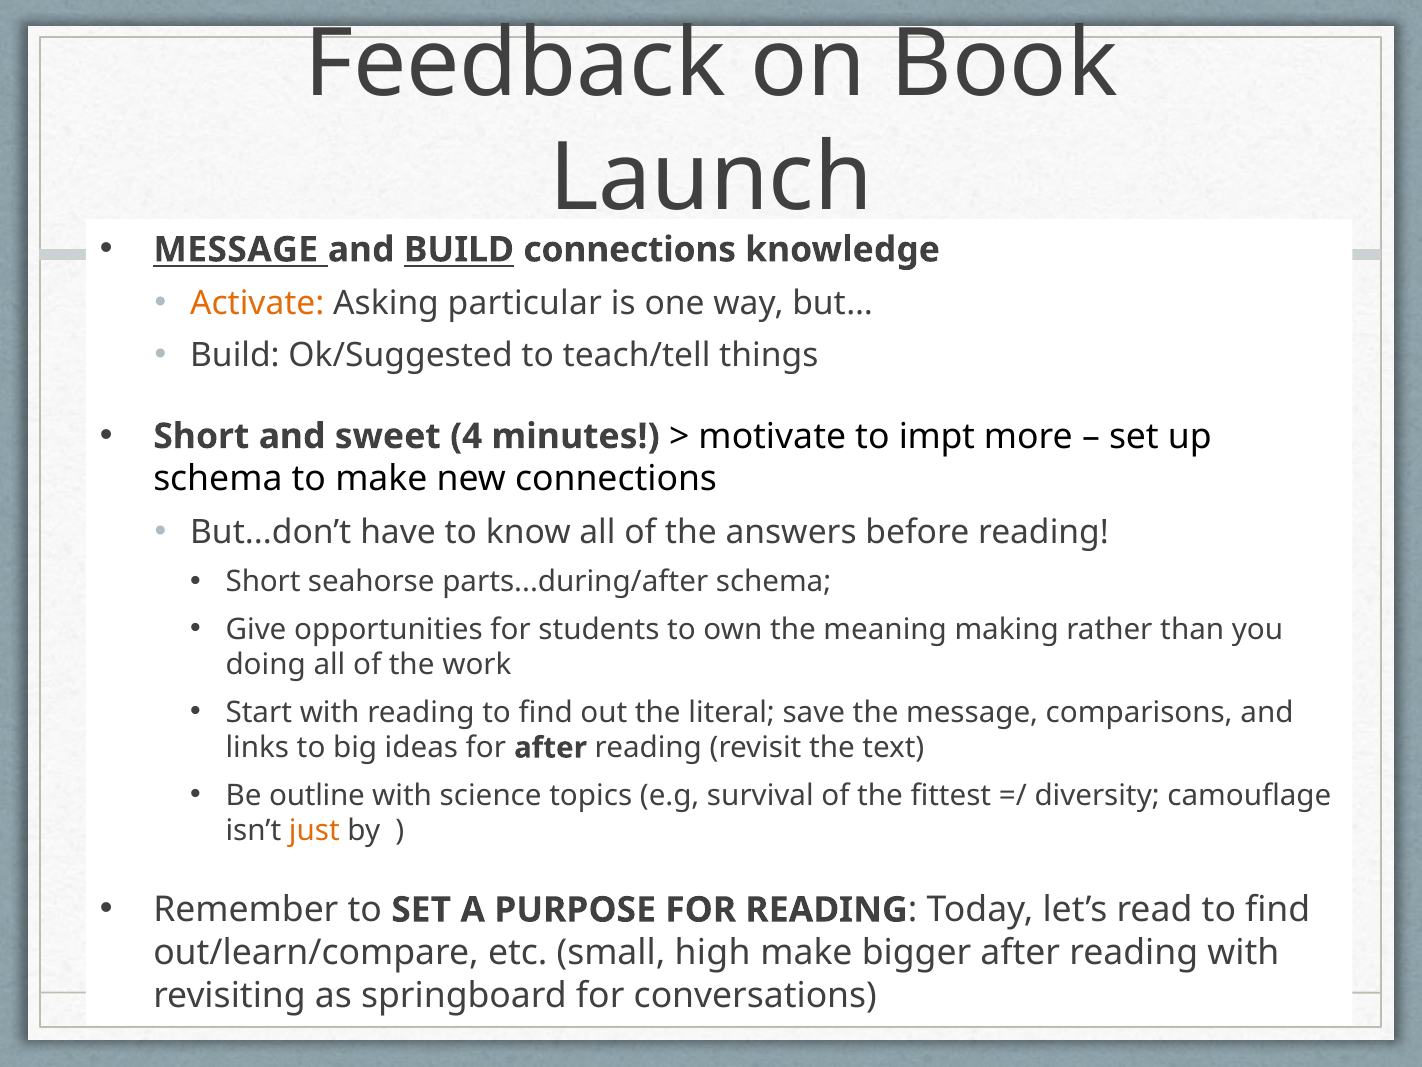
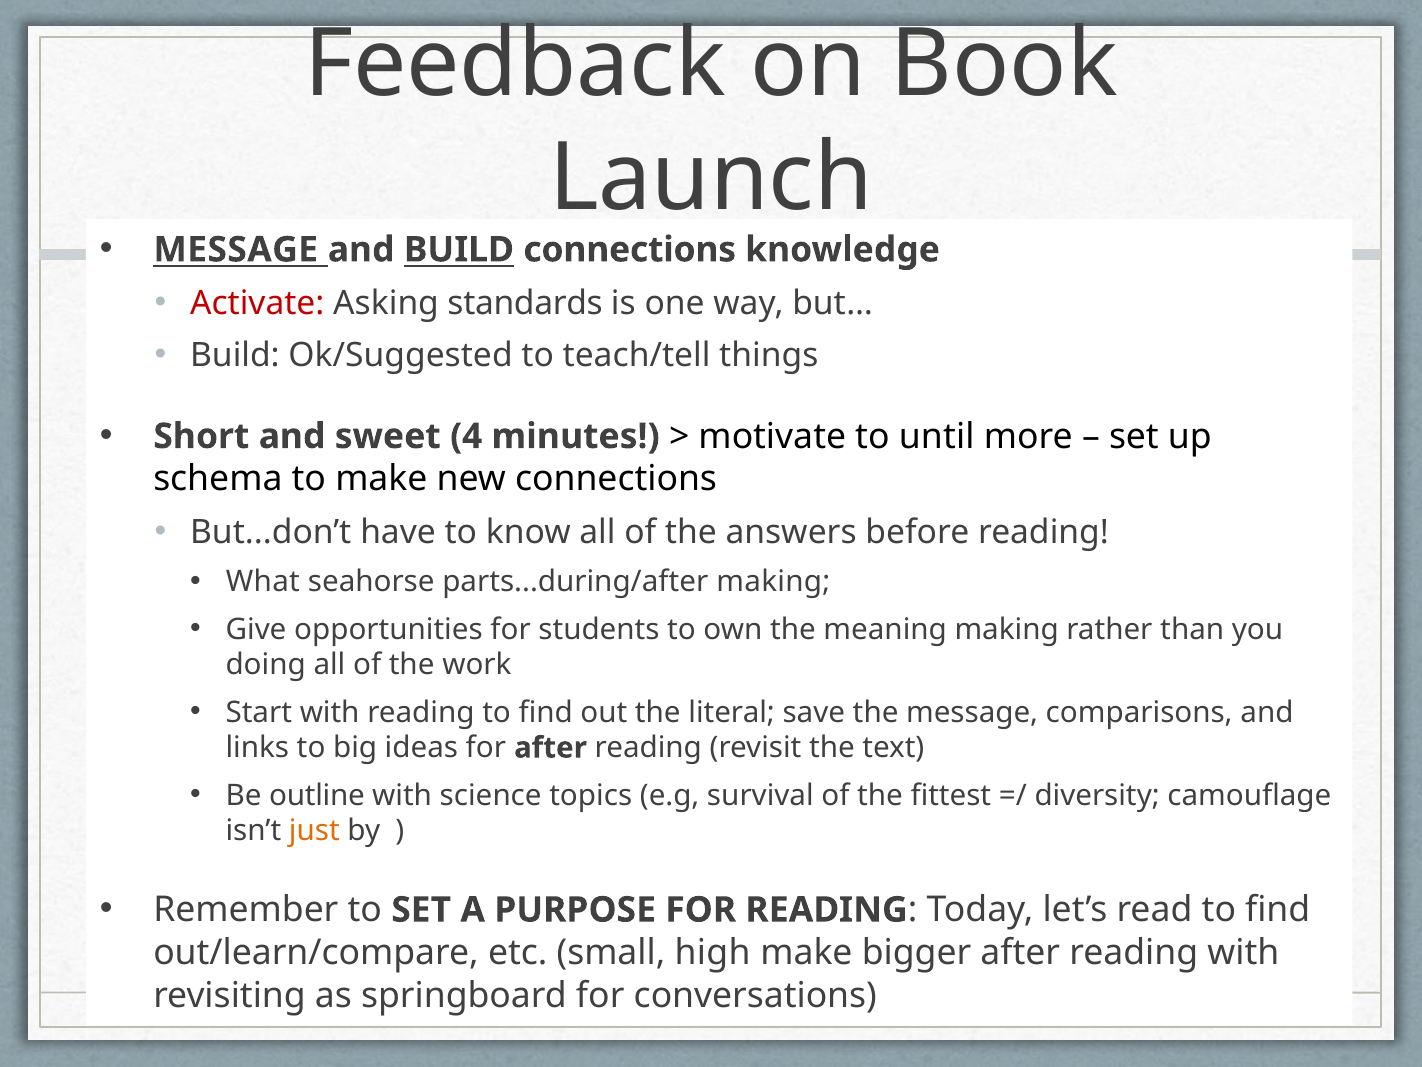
Activate colour: orange -> red
particular: particular -> standards
impt: impt -> until
Short at (263, 582): Short -> What
parts...during/after schema: schema -> making
